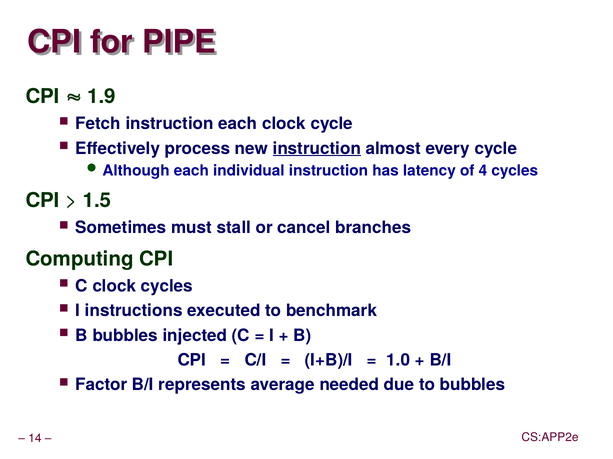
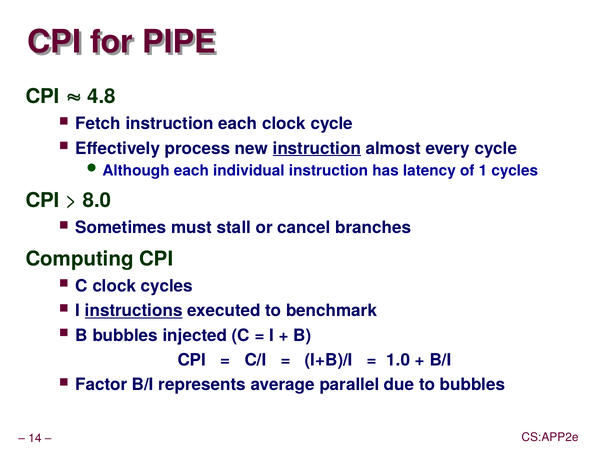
1.9: 1.9 -> 4.8
4: 4 -> 1
1.5: 1.5 -> 8.0
instructions underline: none -> present
needed: needed -> parallel
